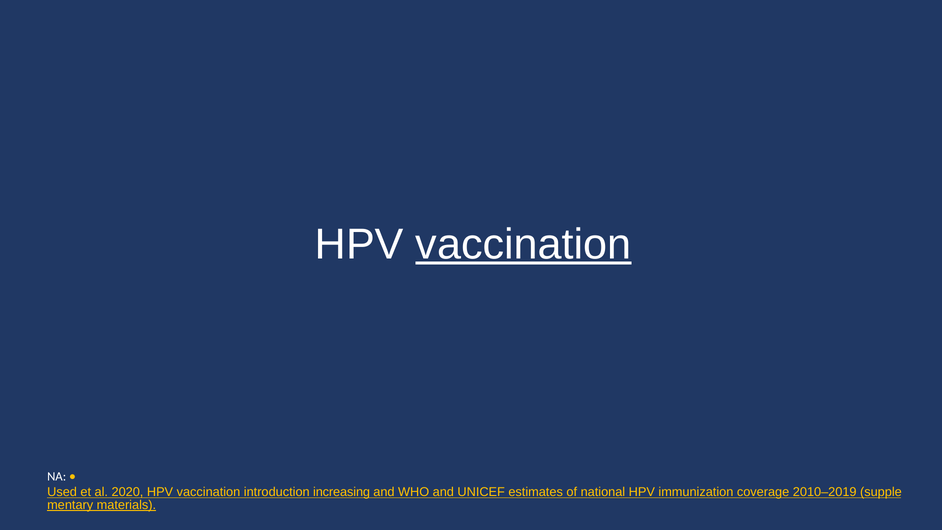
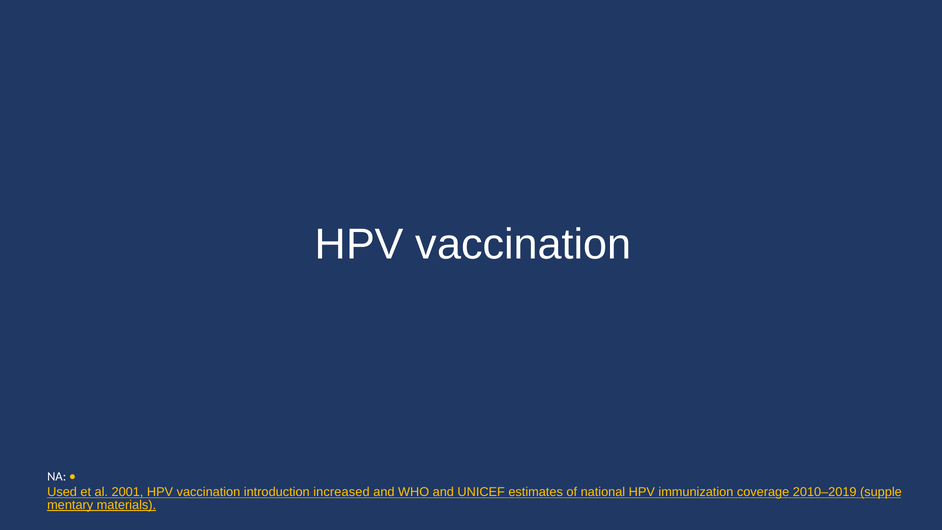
vaccination at (523, 244) underline: present -> none
2020: 2020 -> 2001
increasing: increasing -> increased
